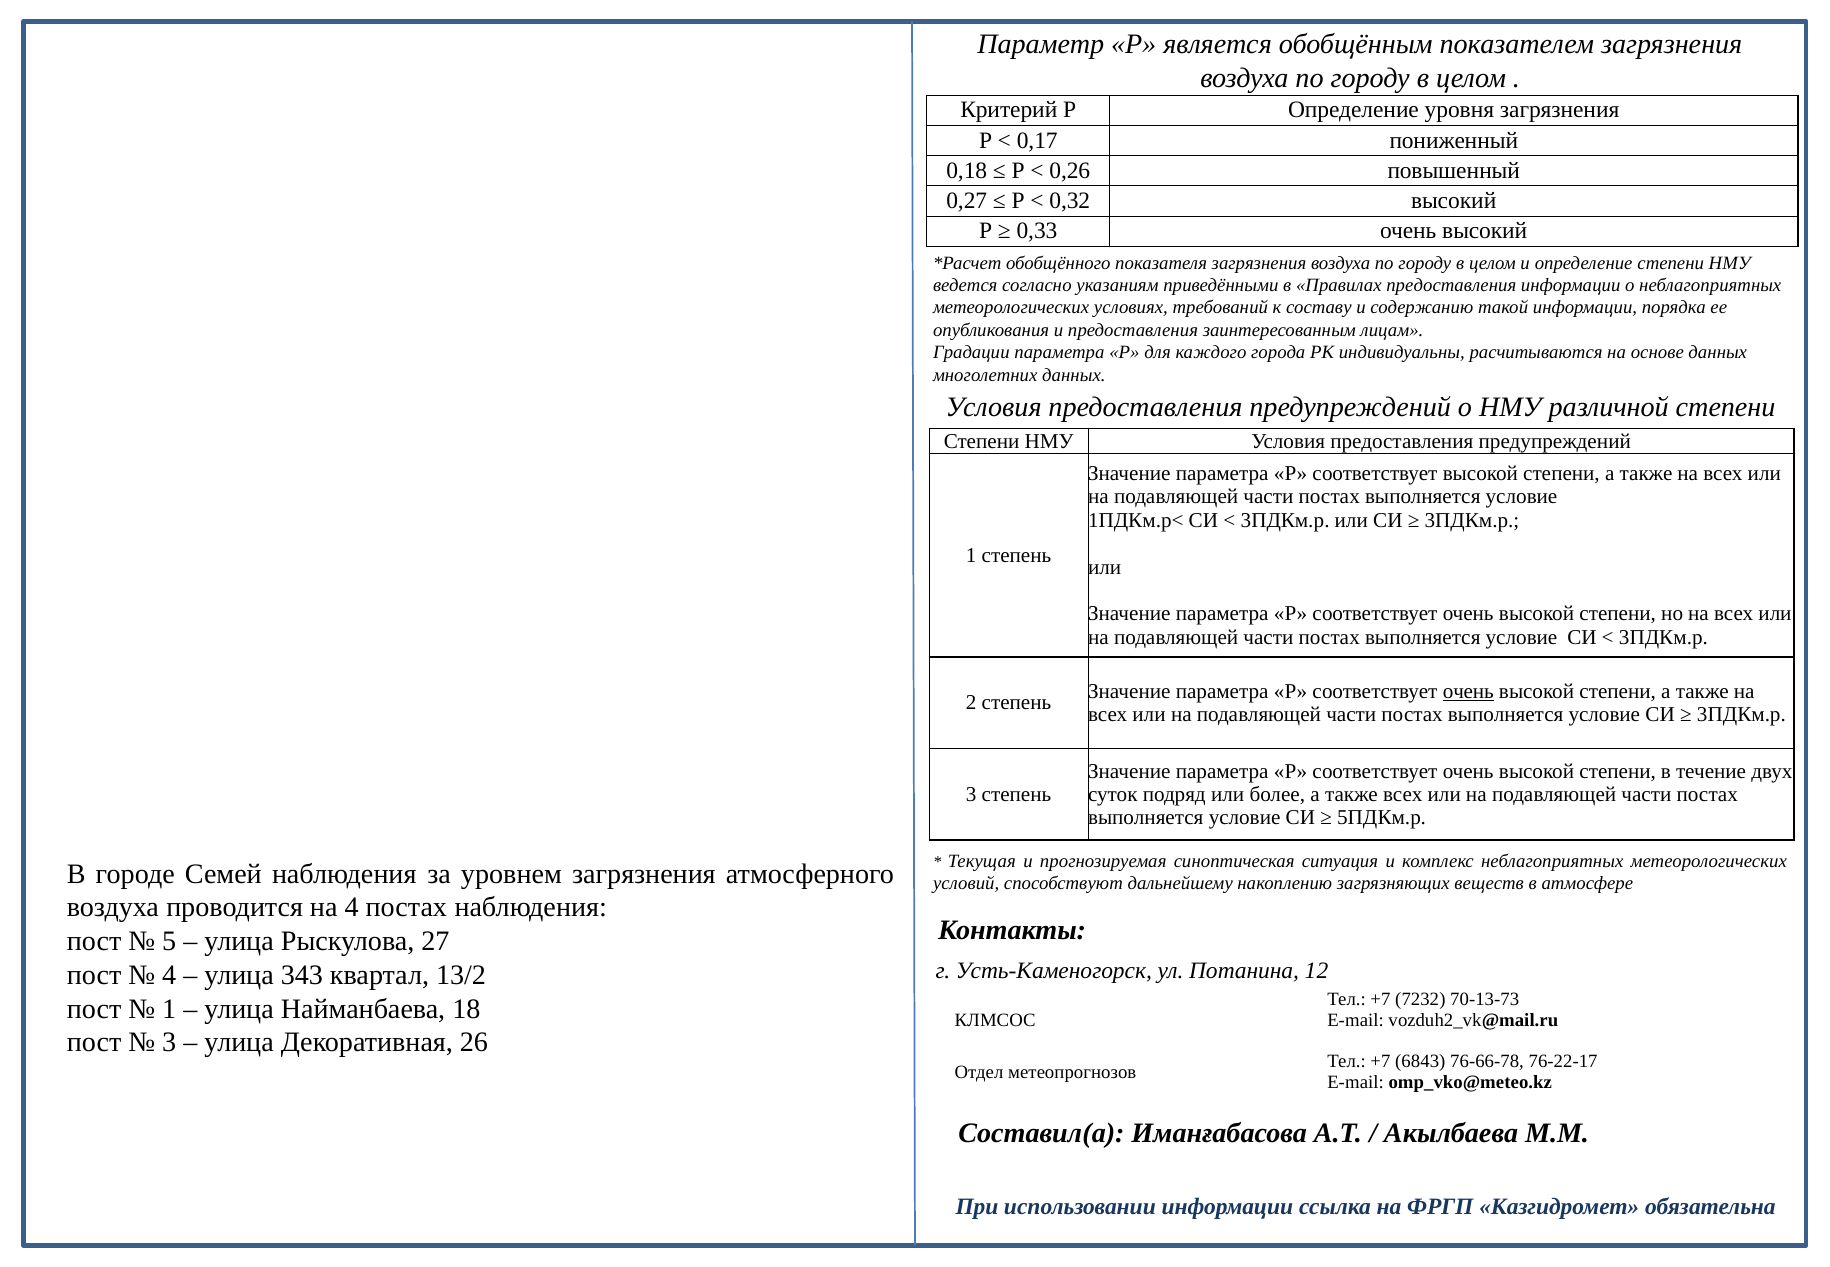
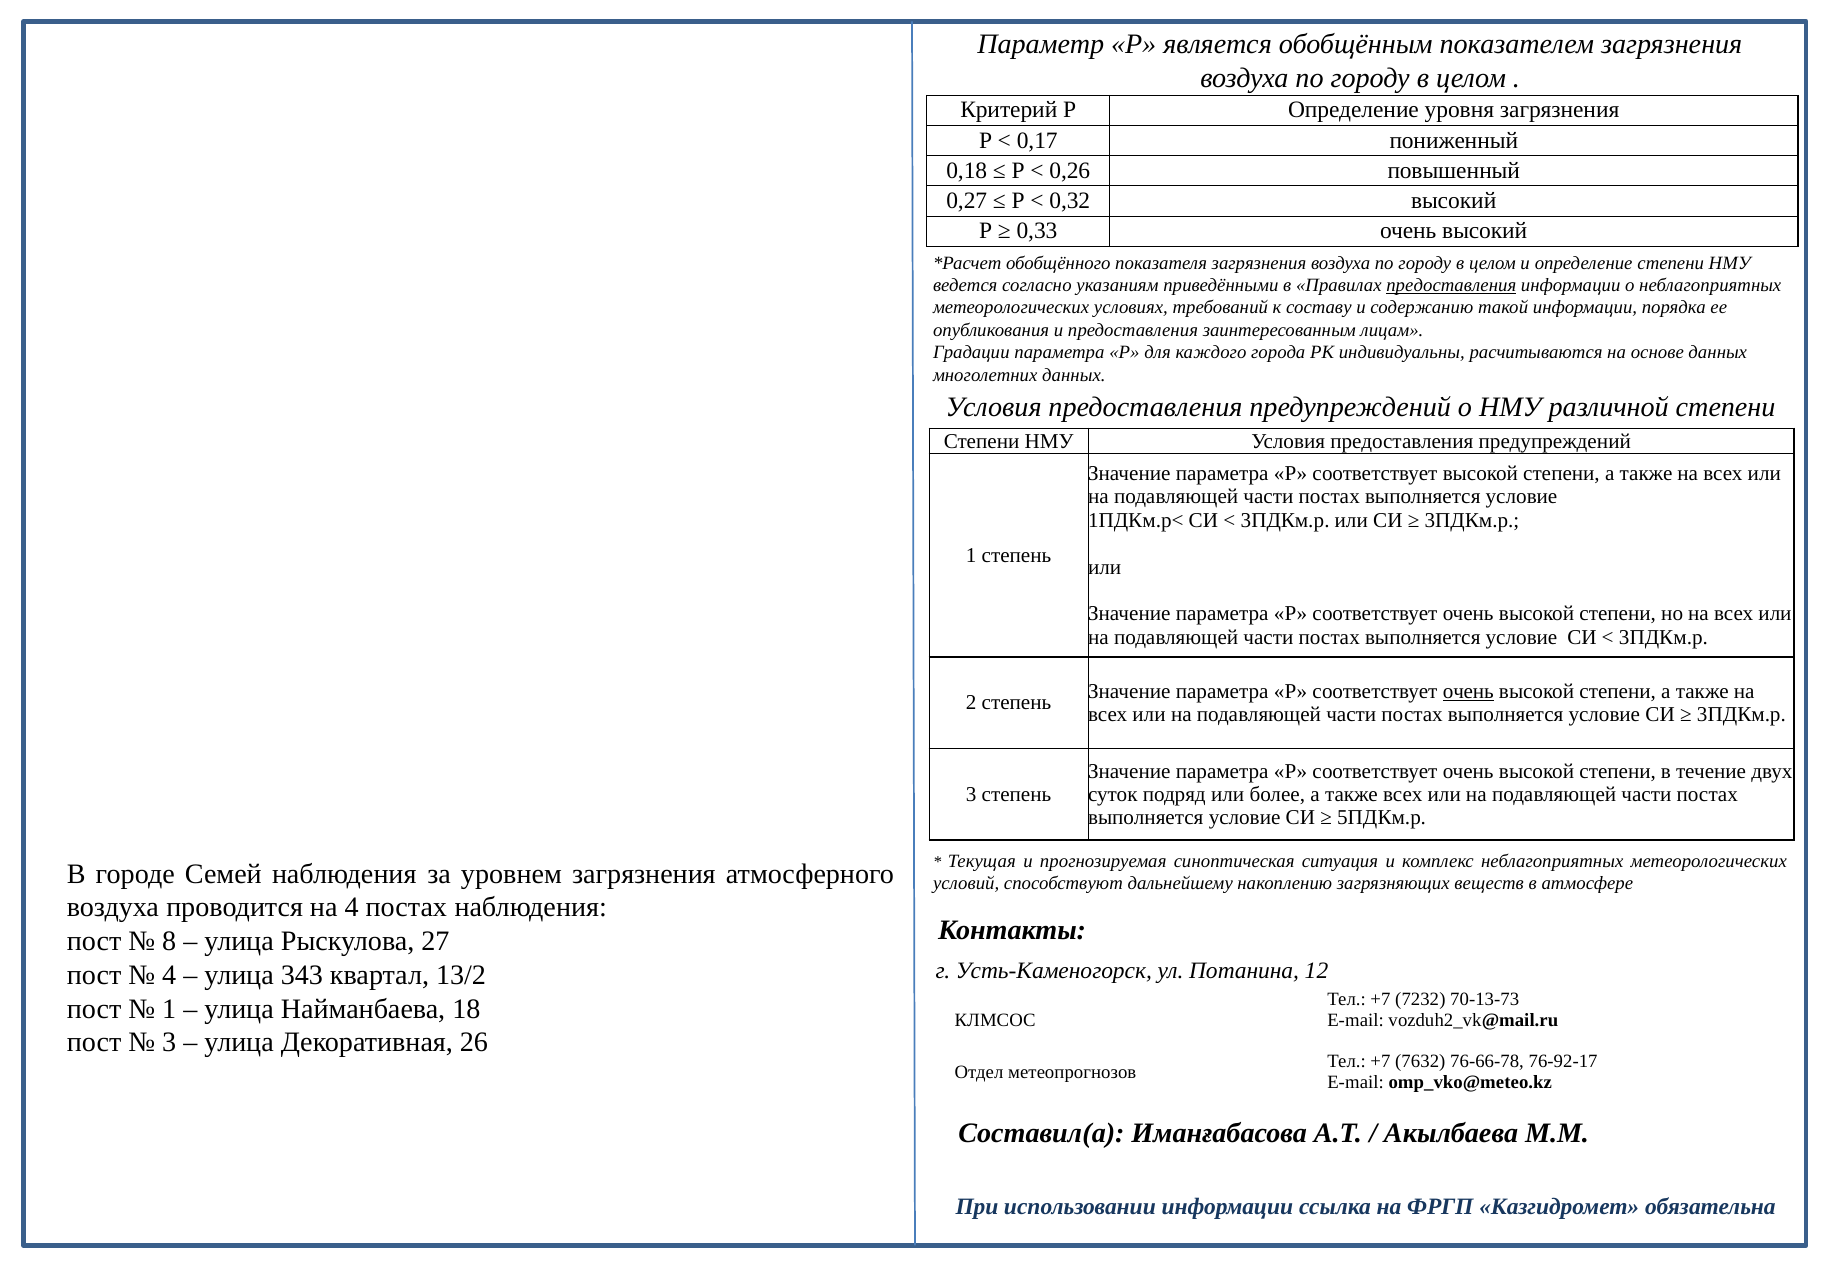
предоставления at (1451, 285) underline: none -> present
5: 5 -> 8
6843: 6843 -> 7632
76-22-17: 76-22-17 -> 76-92-17
